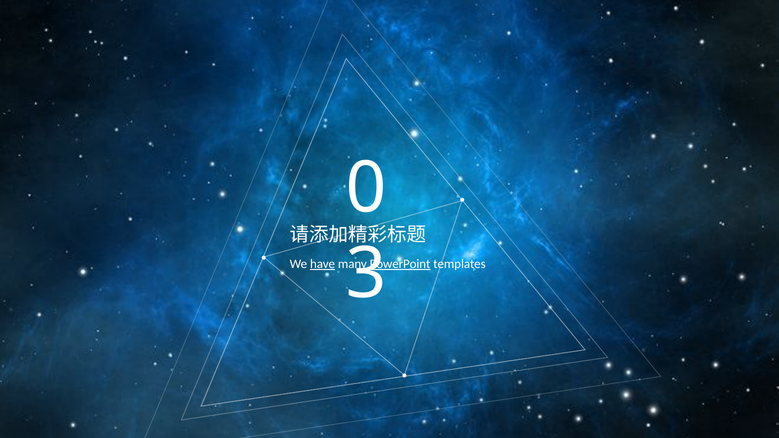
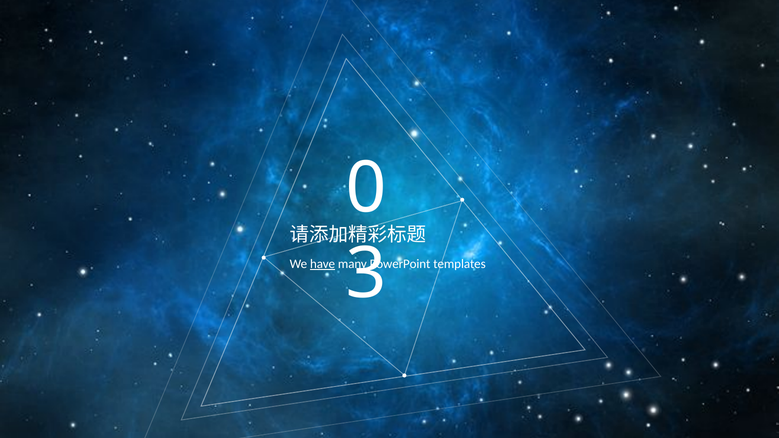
PowerPoint underline: present -> none
